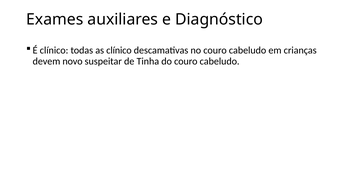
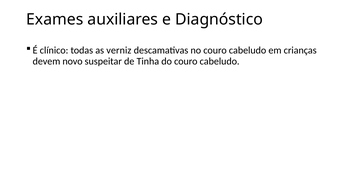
as clínico: clínico -> verniz
